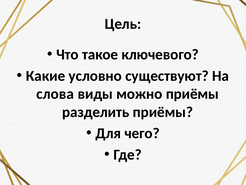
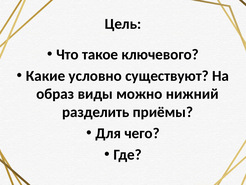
слова: слова -> образ
можно приёмы: приёмы -> нижний
